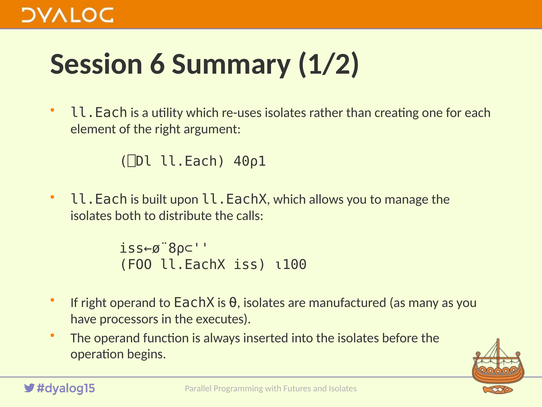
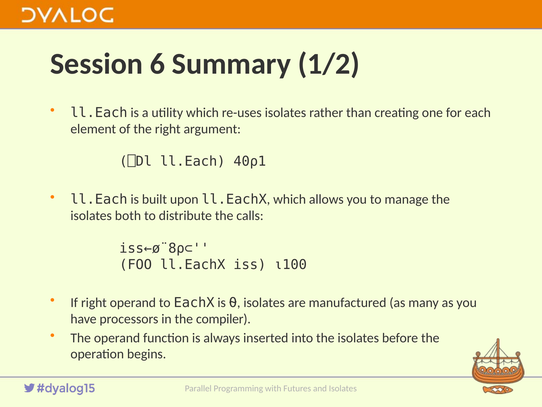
executes: executes -> compiler
